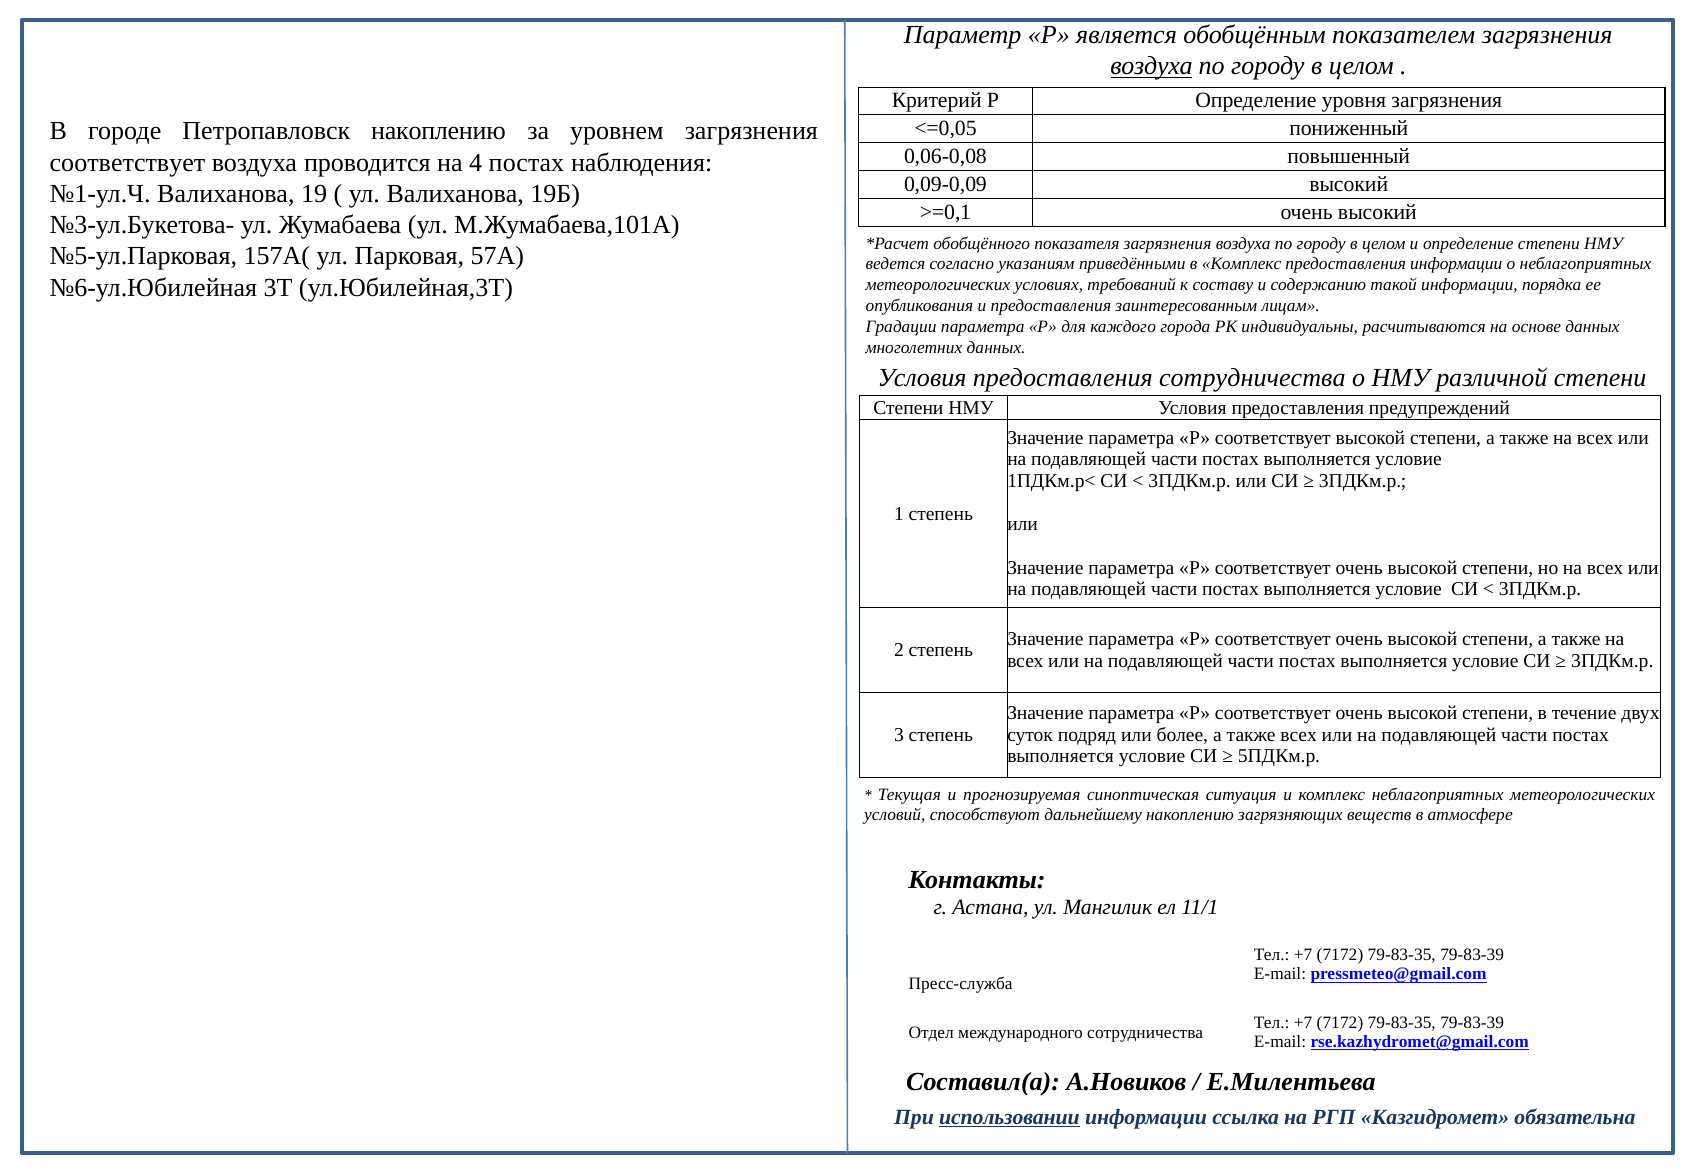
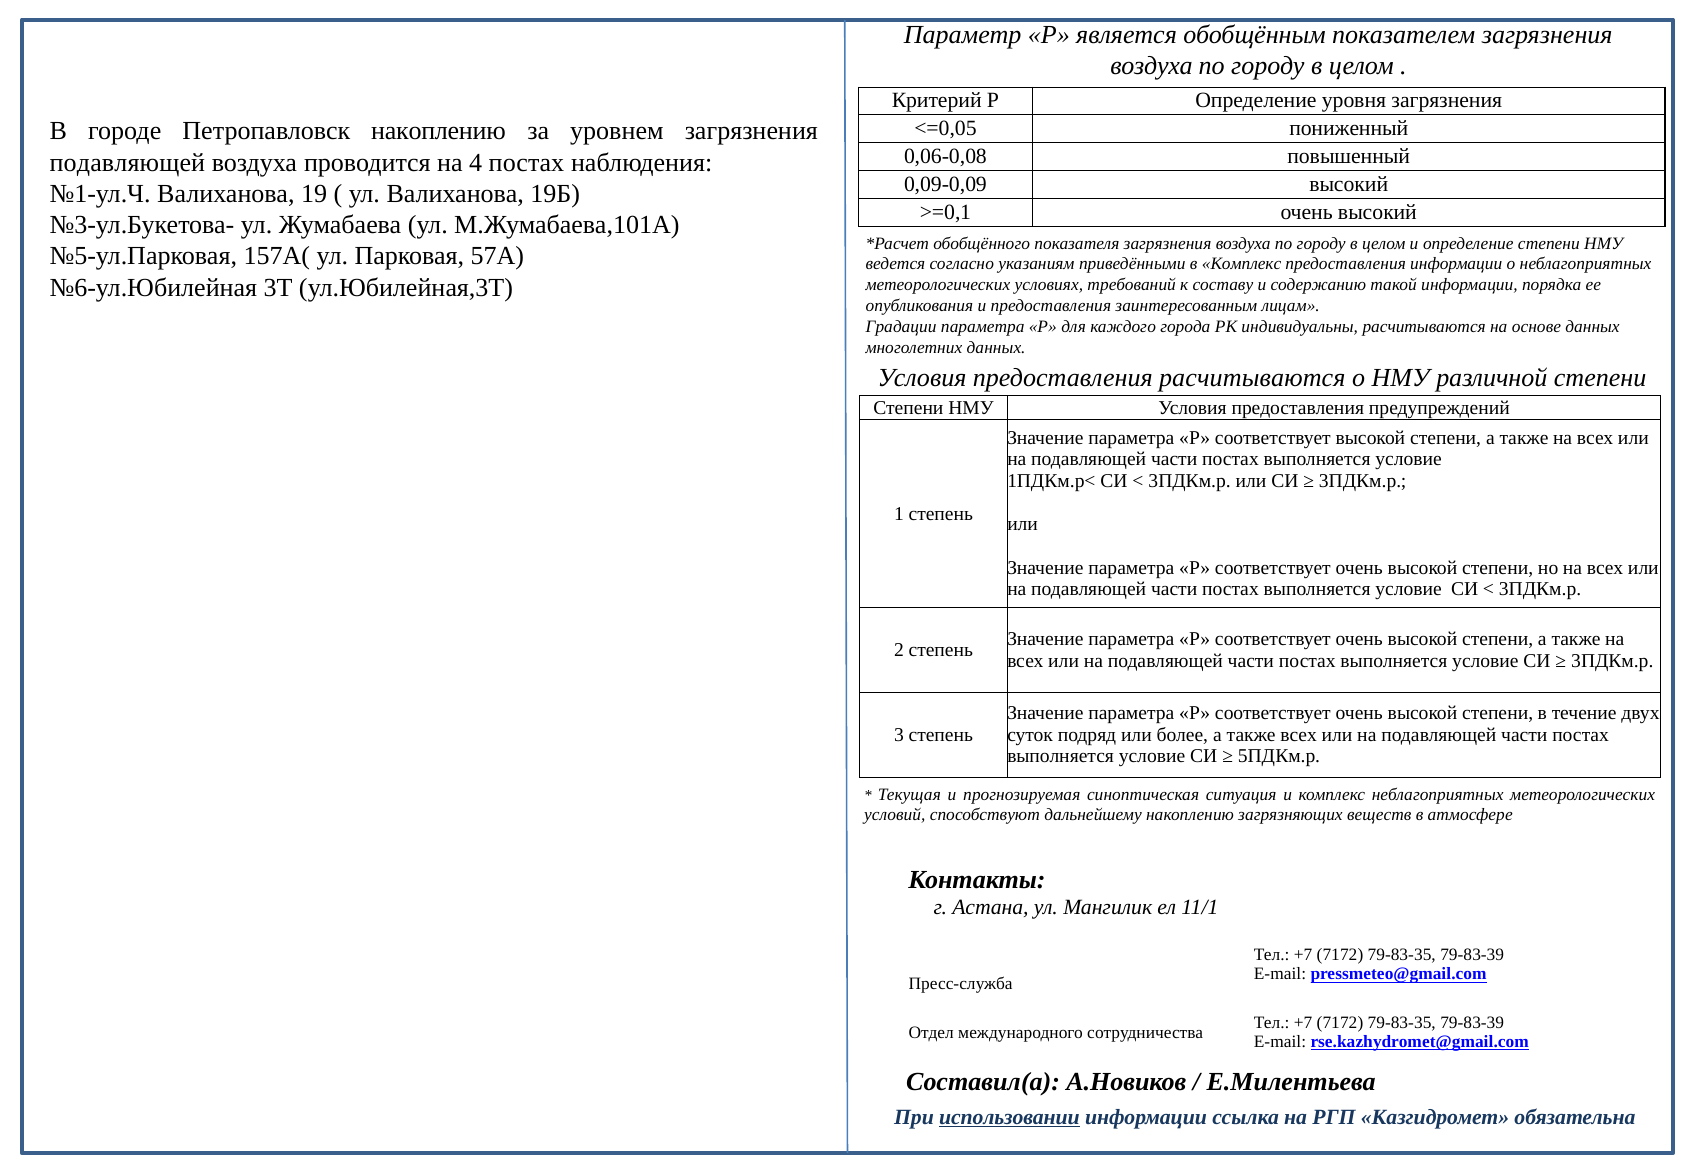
воздуха at (1152, 66) underline: present -> none
соответствует at (127, 163): соответствует -> подавляющей
предоставления сотрудничества: сотрудничества -> расчитываются
